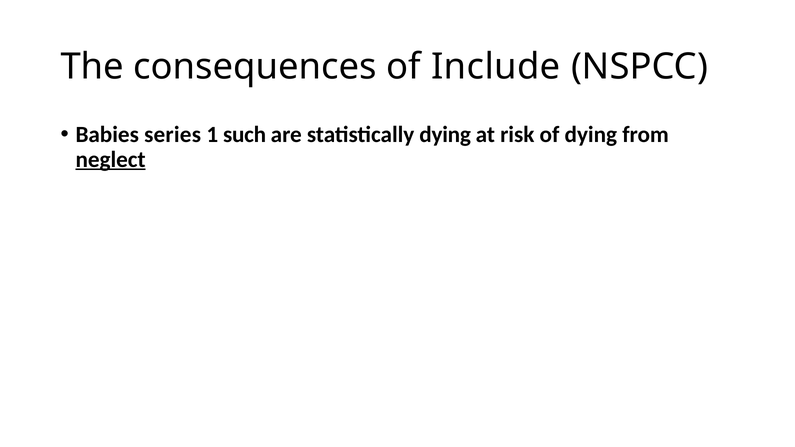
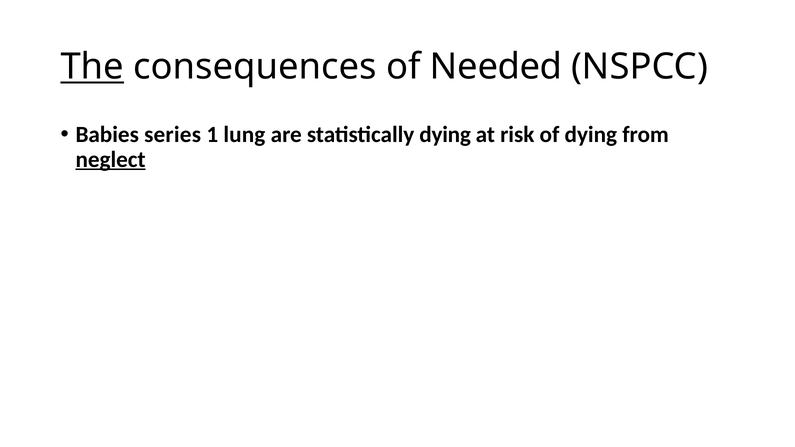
The underline: none -> present
Include: Include -> Needed
such: such -> lung
